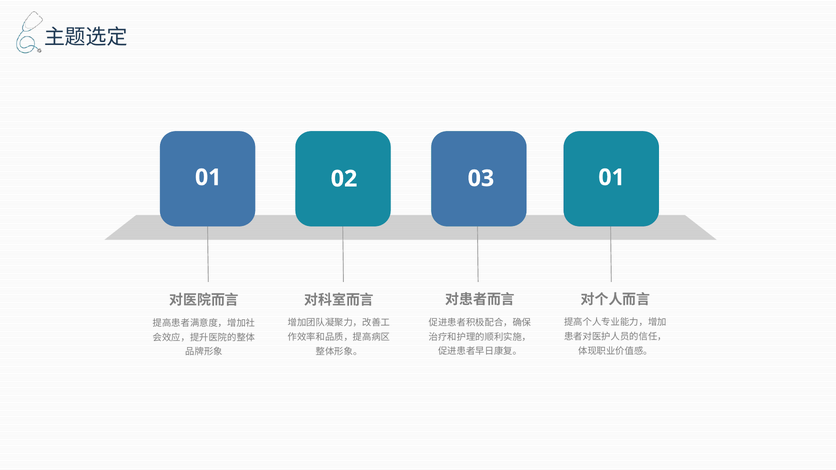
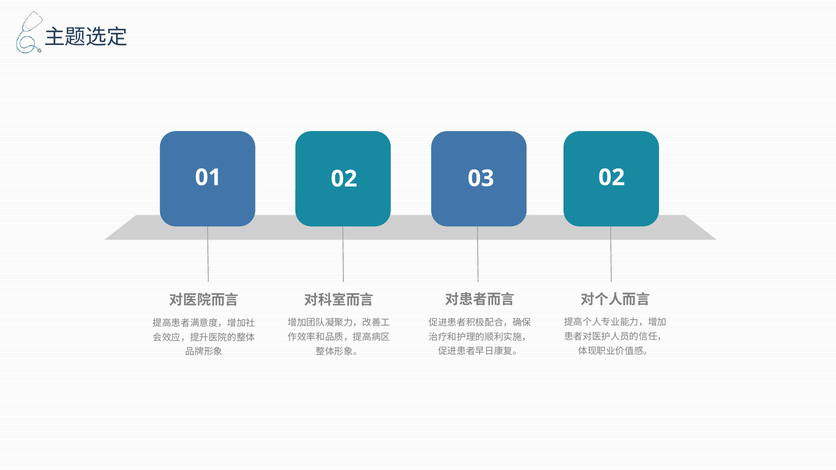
03 01: 01 -> 02
